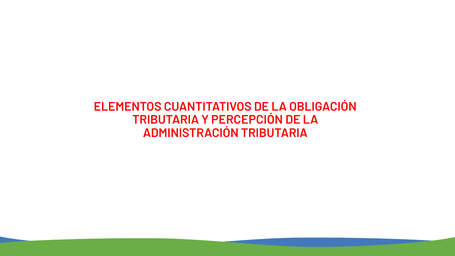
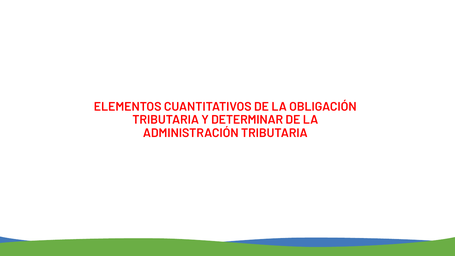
PERCEPCIÓN: PERCEPCIÓN -> DETERMINAR
